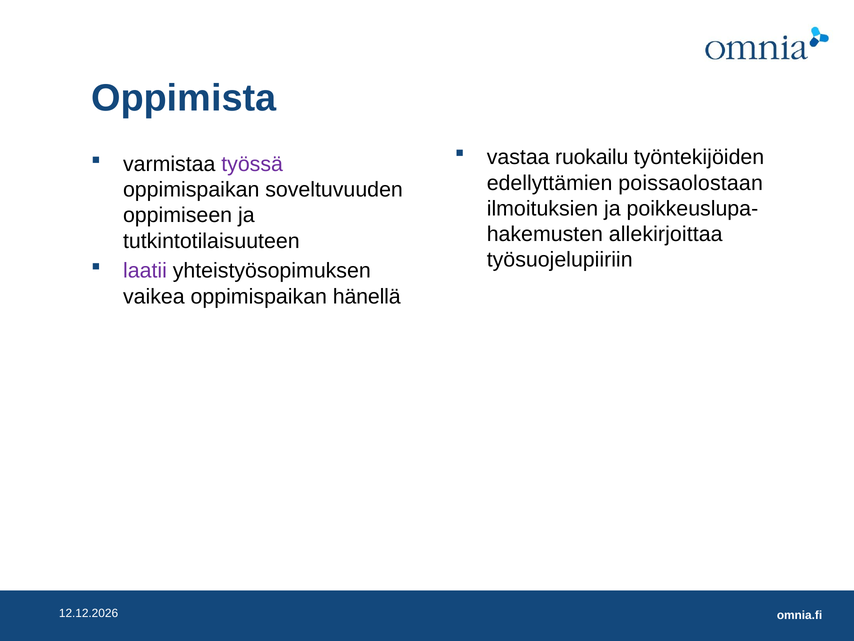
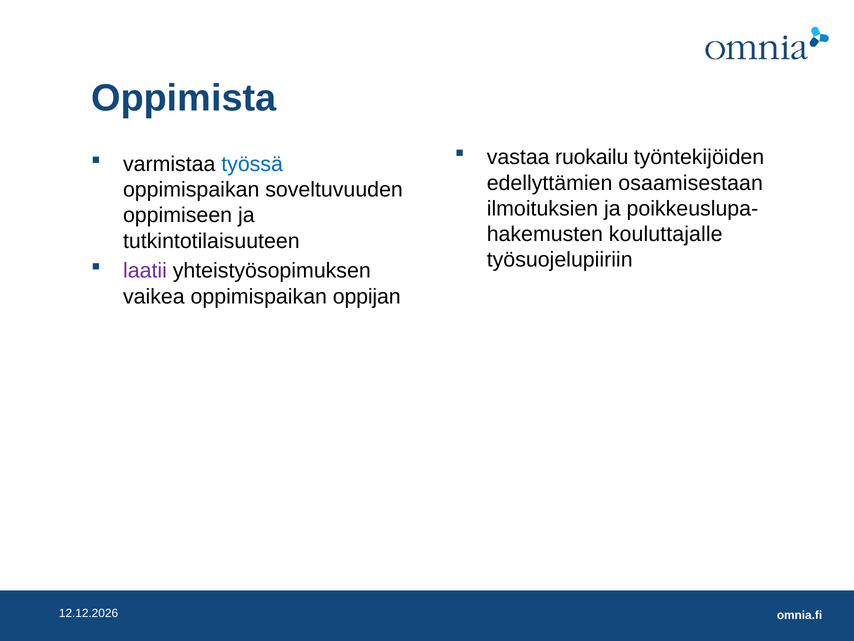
työssä colour: purple -> blue
poissaolostaan: poissaolostaan -> osaamisestaan
allekirjoittaa: allekirjoittaa -> kouluttajalle
hänellä: hänellä -> oppijan
